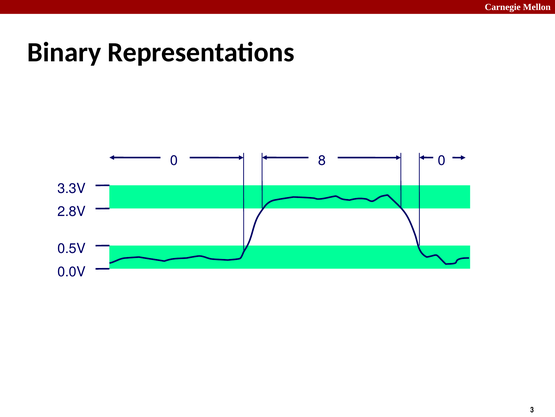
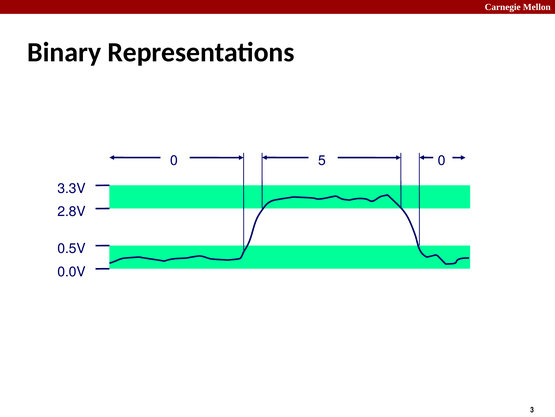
8: 8 -> 5
